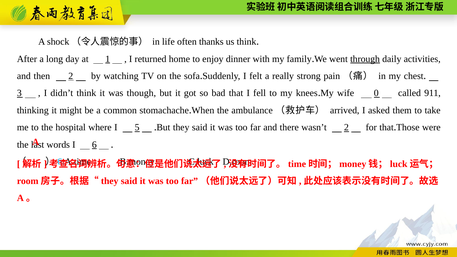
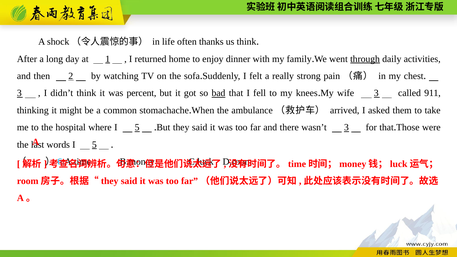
though: though -> percent
bad underline: none -> present
wife 0: 0 -> 3
wasn’t 2: 2 -> 3
words I 6: 6 -> 5
